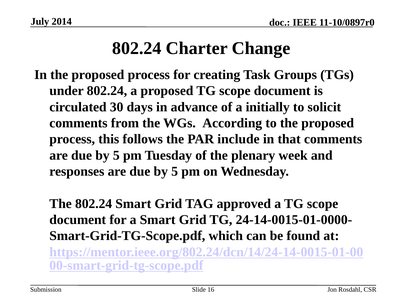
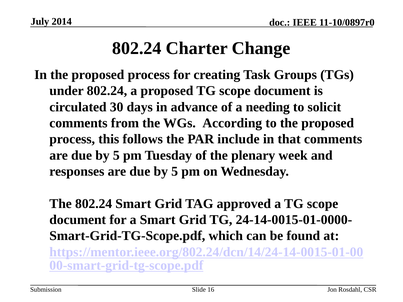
initially: initially -> needing
